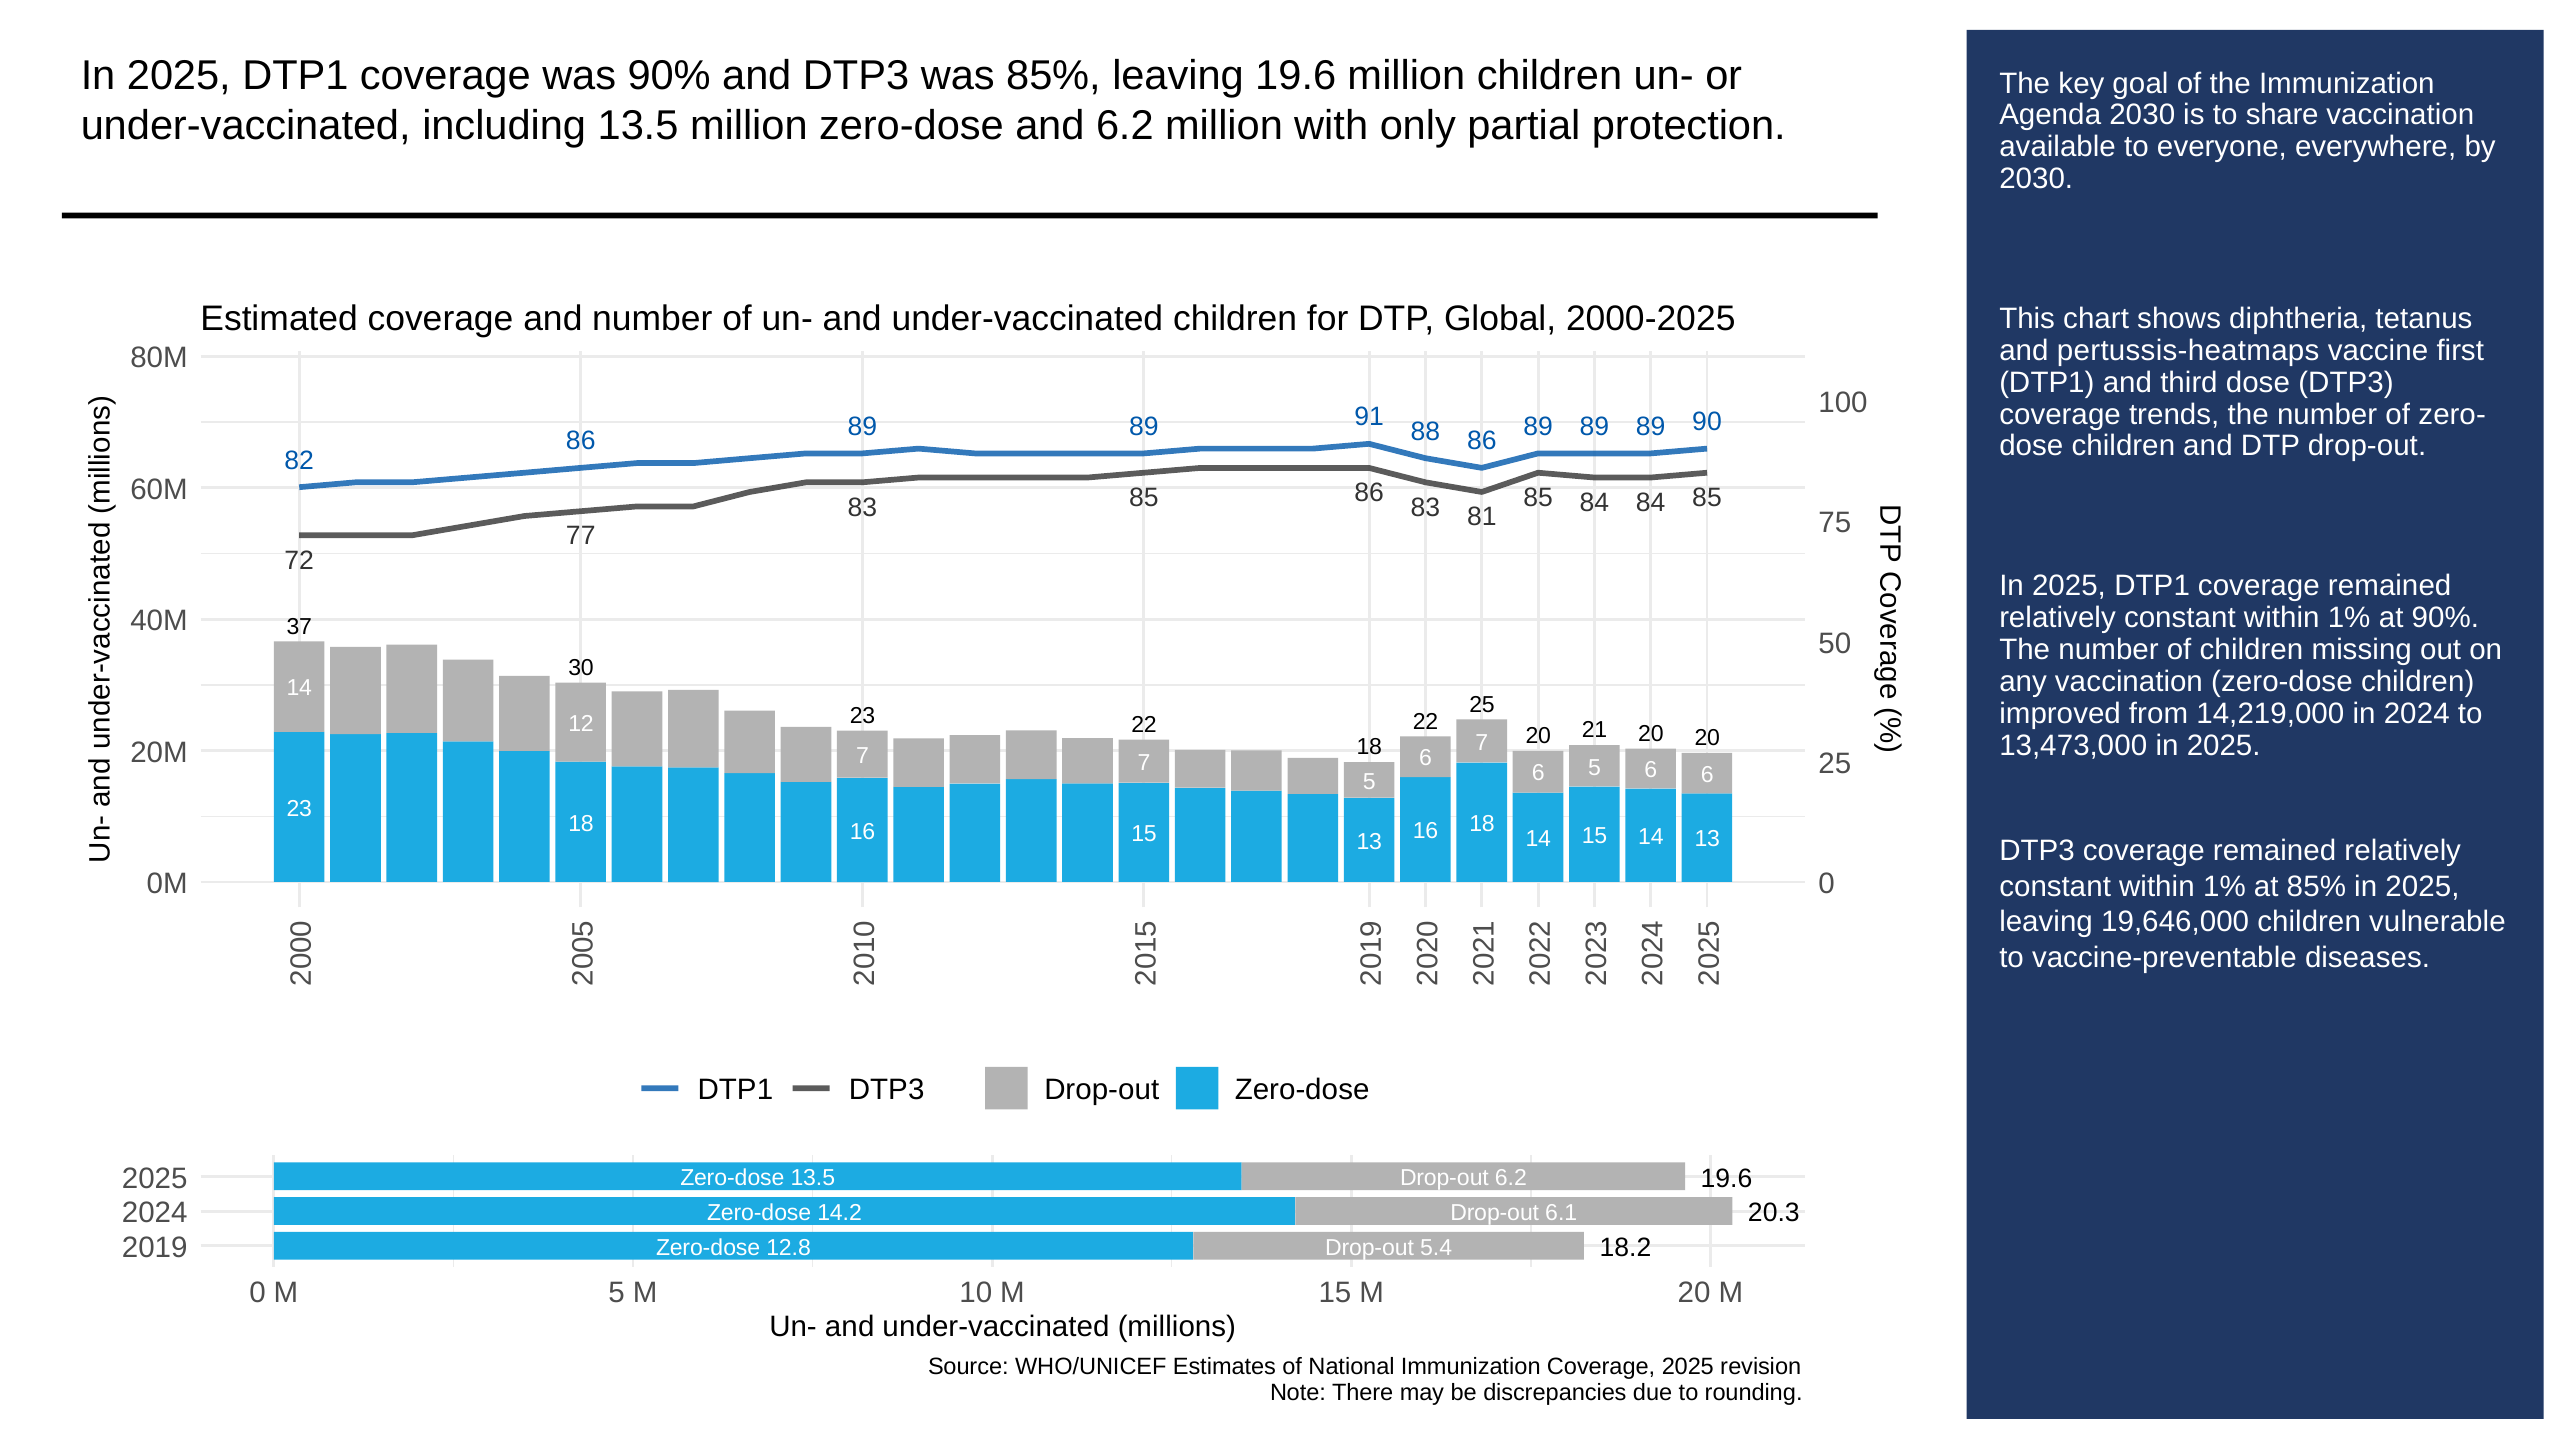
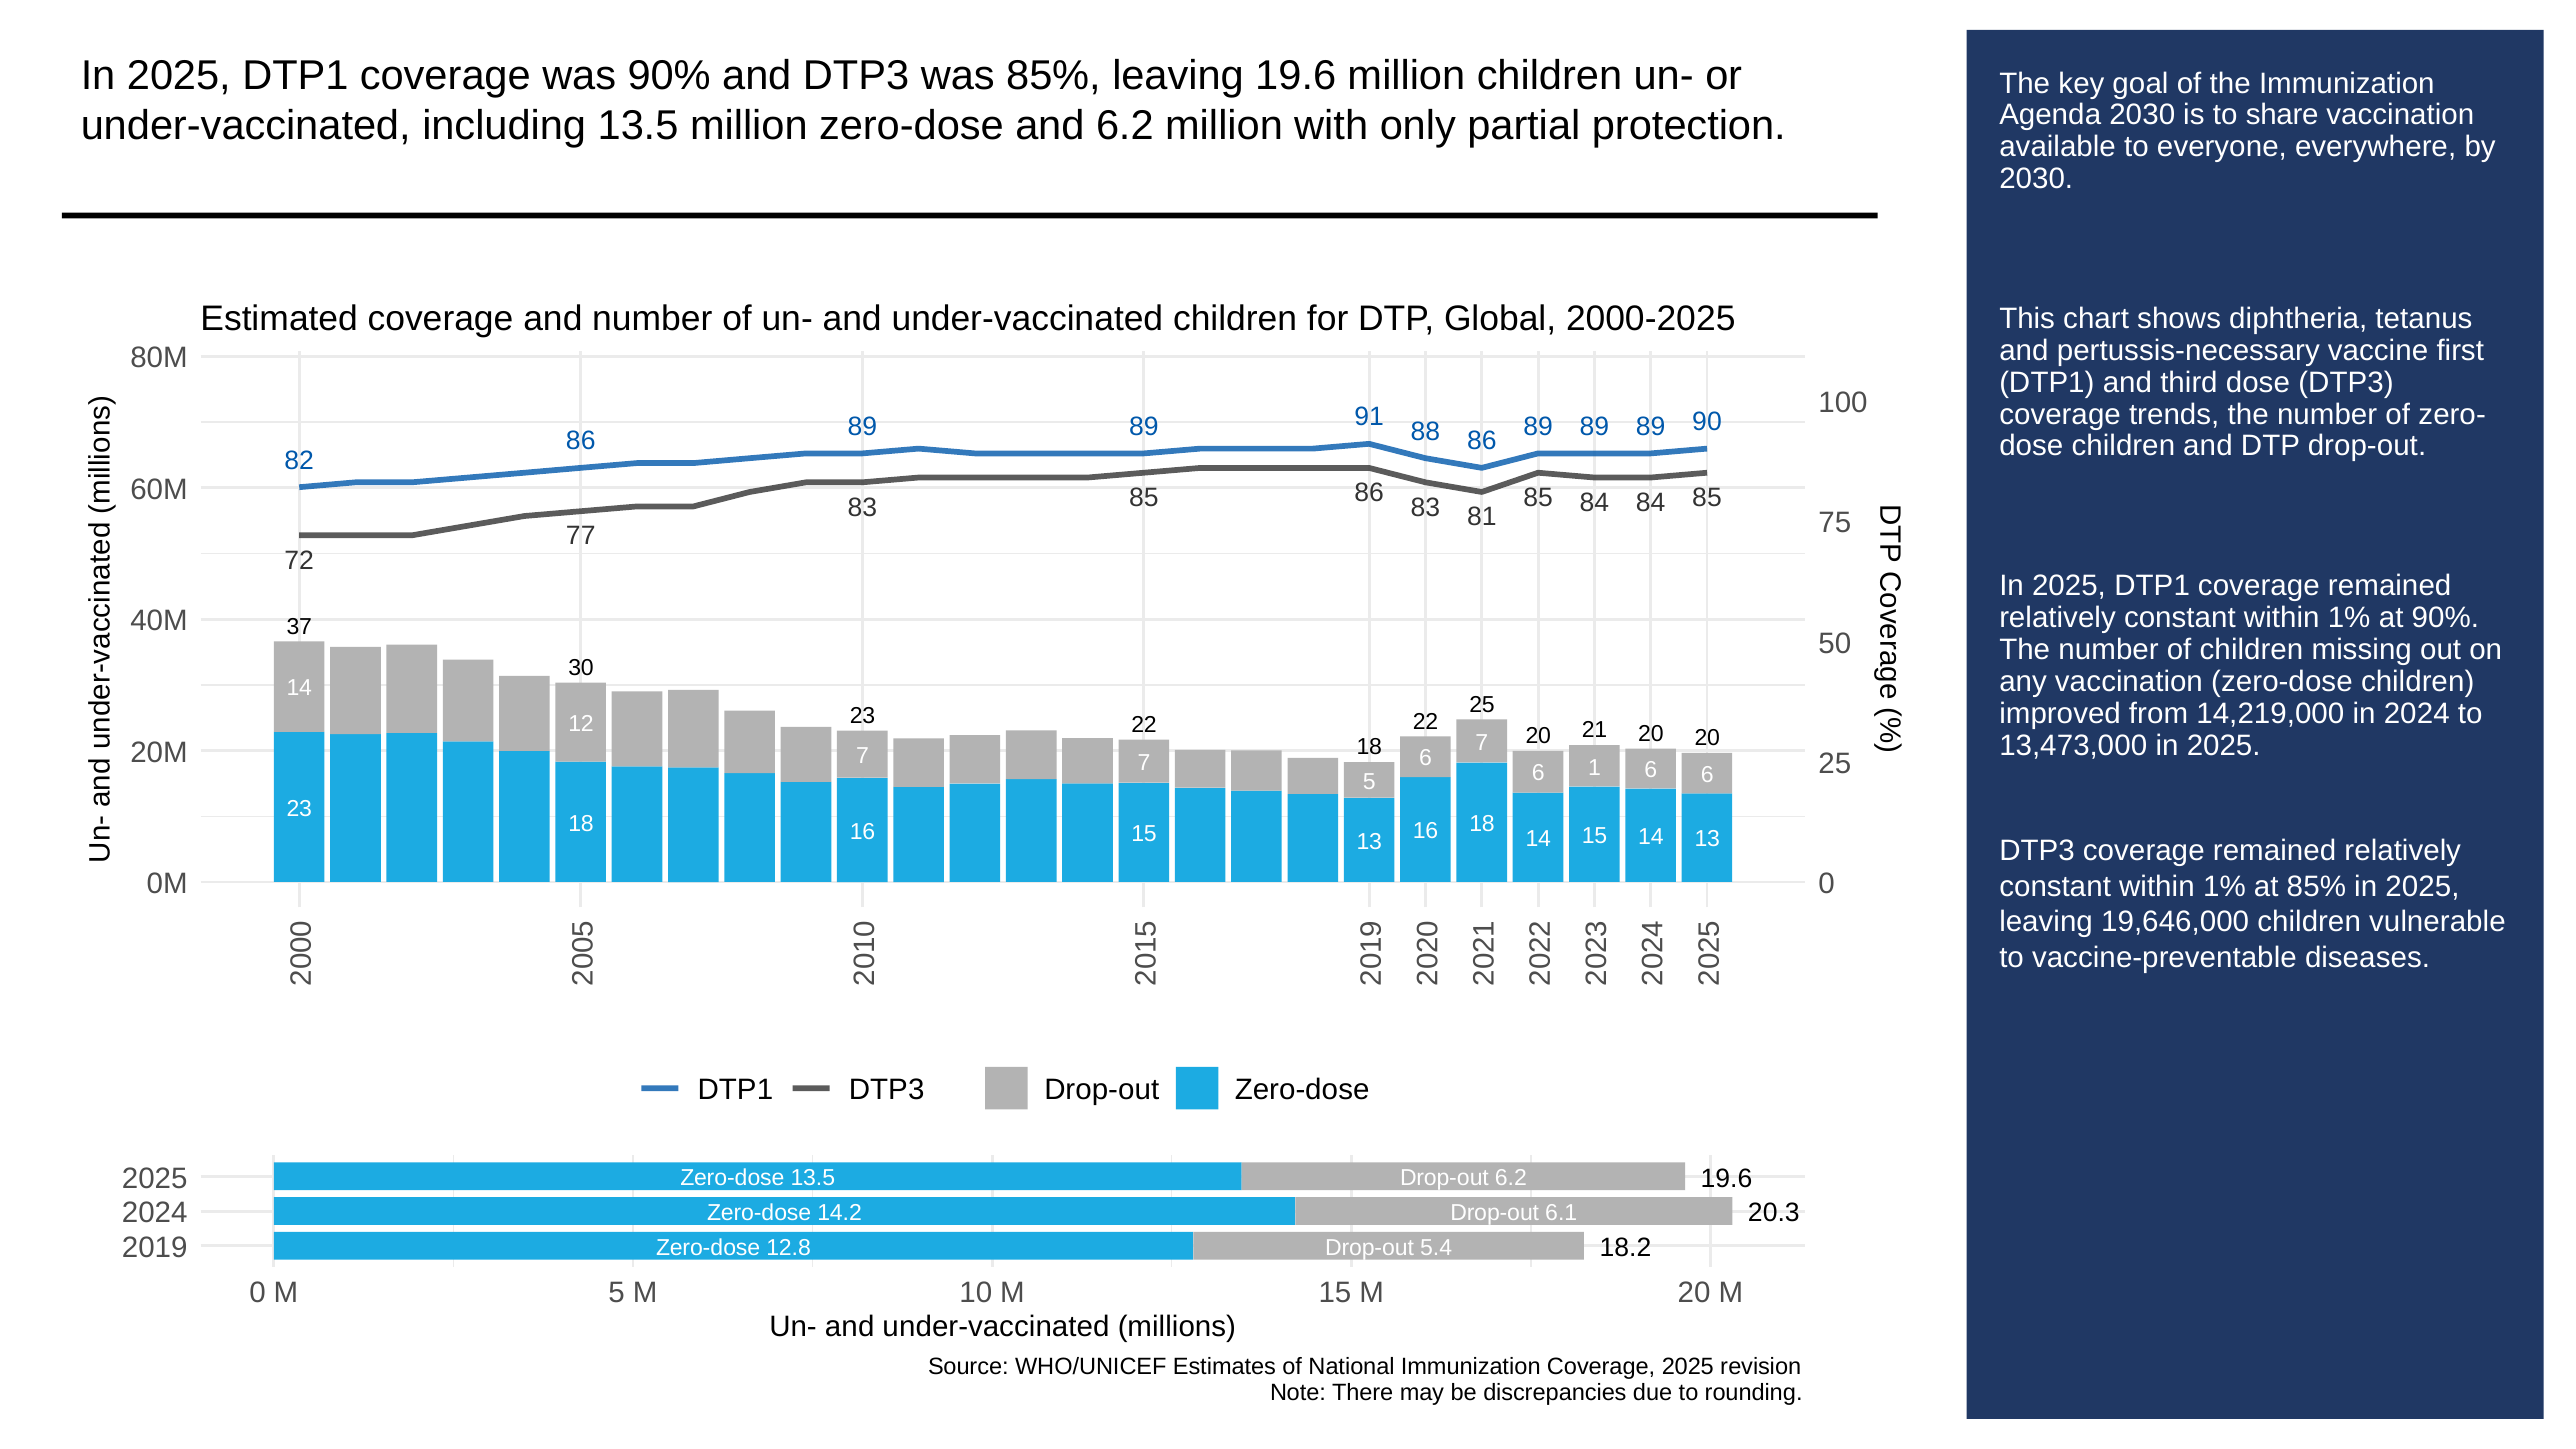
pertussis-heatmaps: pertussis-heatmaps -> pertussis-necessary
6 5: 5 -> 1
